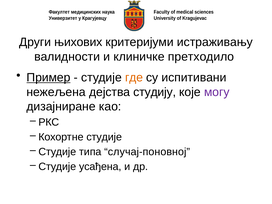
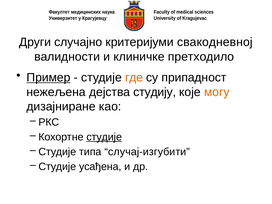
њихових: њихових -> случајно
истраживању: истраживању -> свакодневној
испитивани: испитивани -> припадност
могу colour: purple -> orange
студије at (104, 137) underline: none -> present
случај-поновној: случај-поновној -> случај-изгубити
